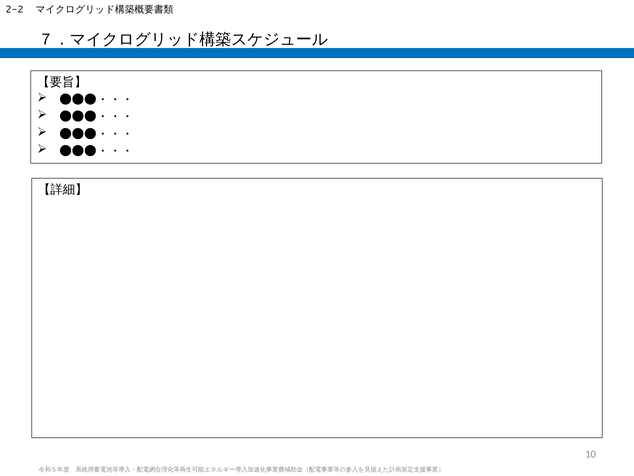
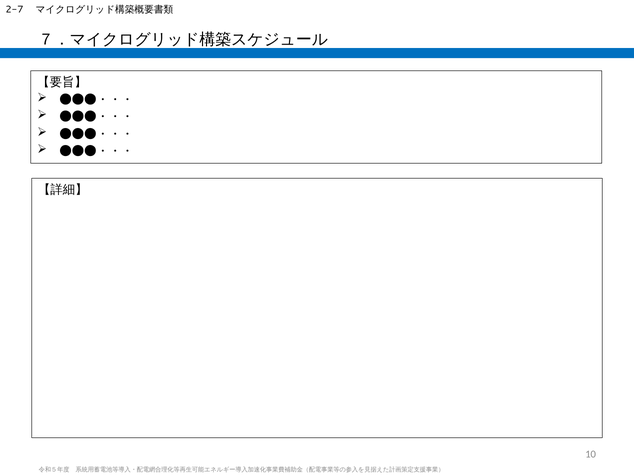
2-2: 2-2 -> 2-7
